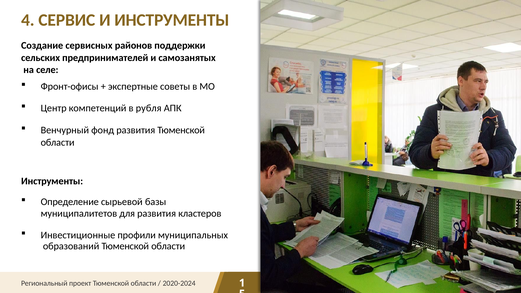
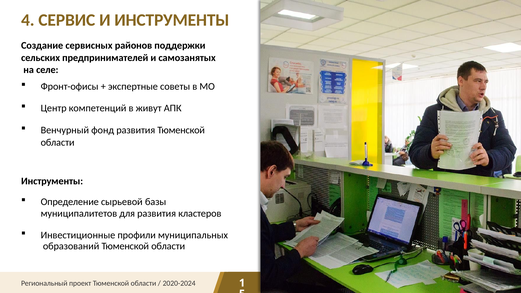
рубля: рубля -> живут
